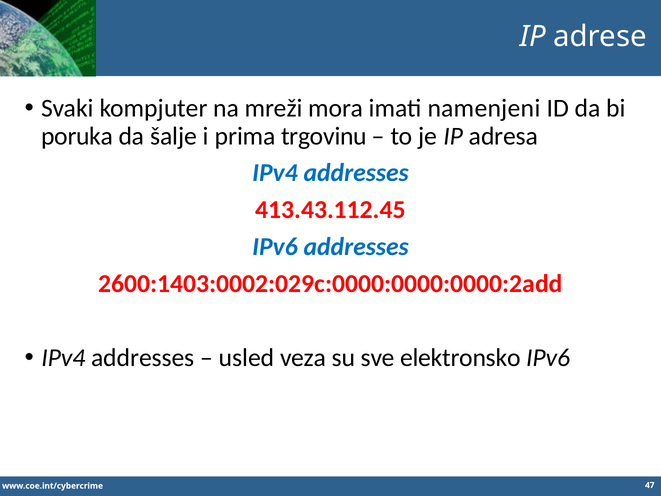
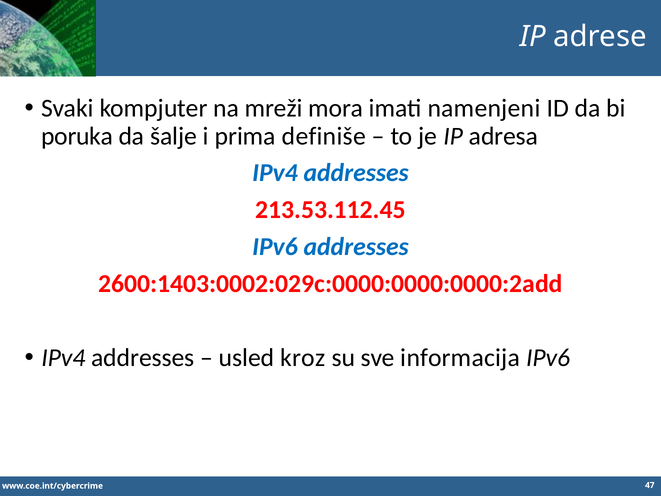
trgovinu: trgovinu -> definiše
413.43.112.45: 413.43.112.45 -> 213.53.112.45
veza: veza -> kroz
elektronsko: elektronsko -> informacija
